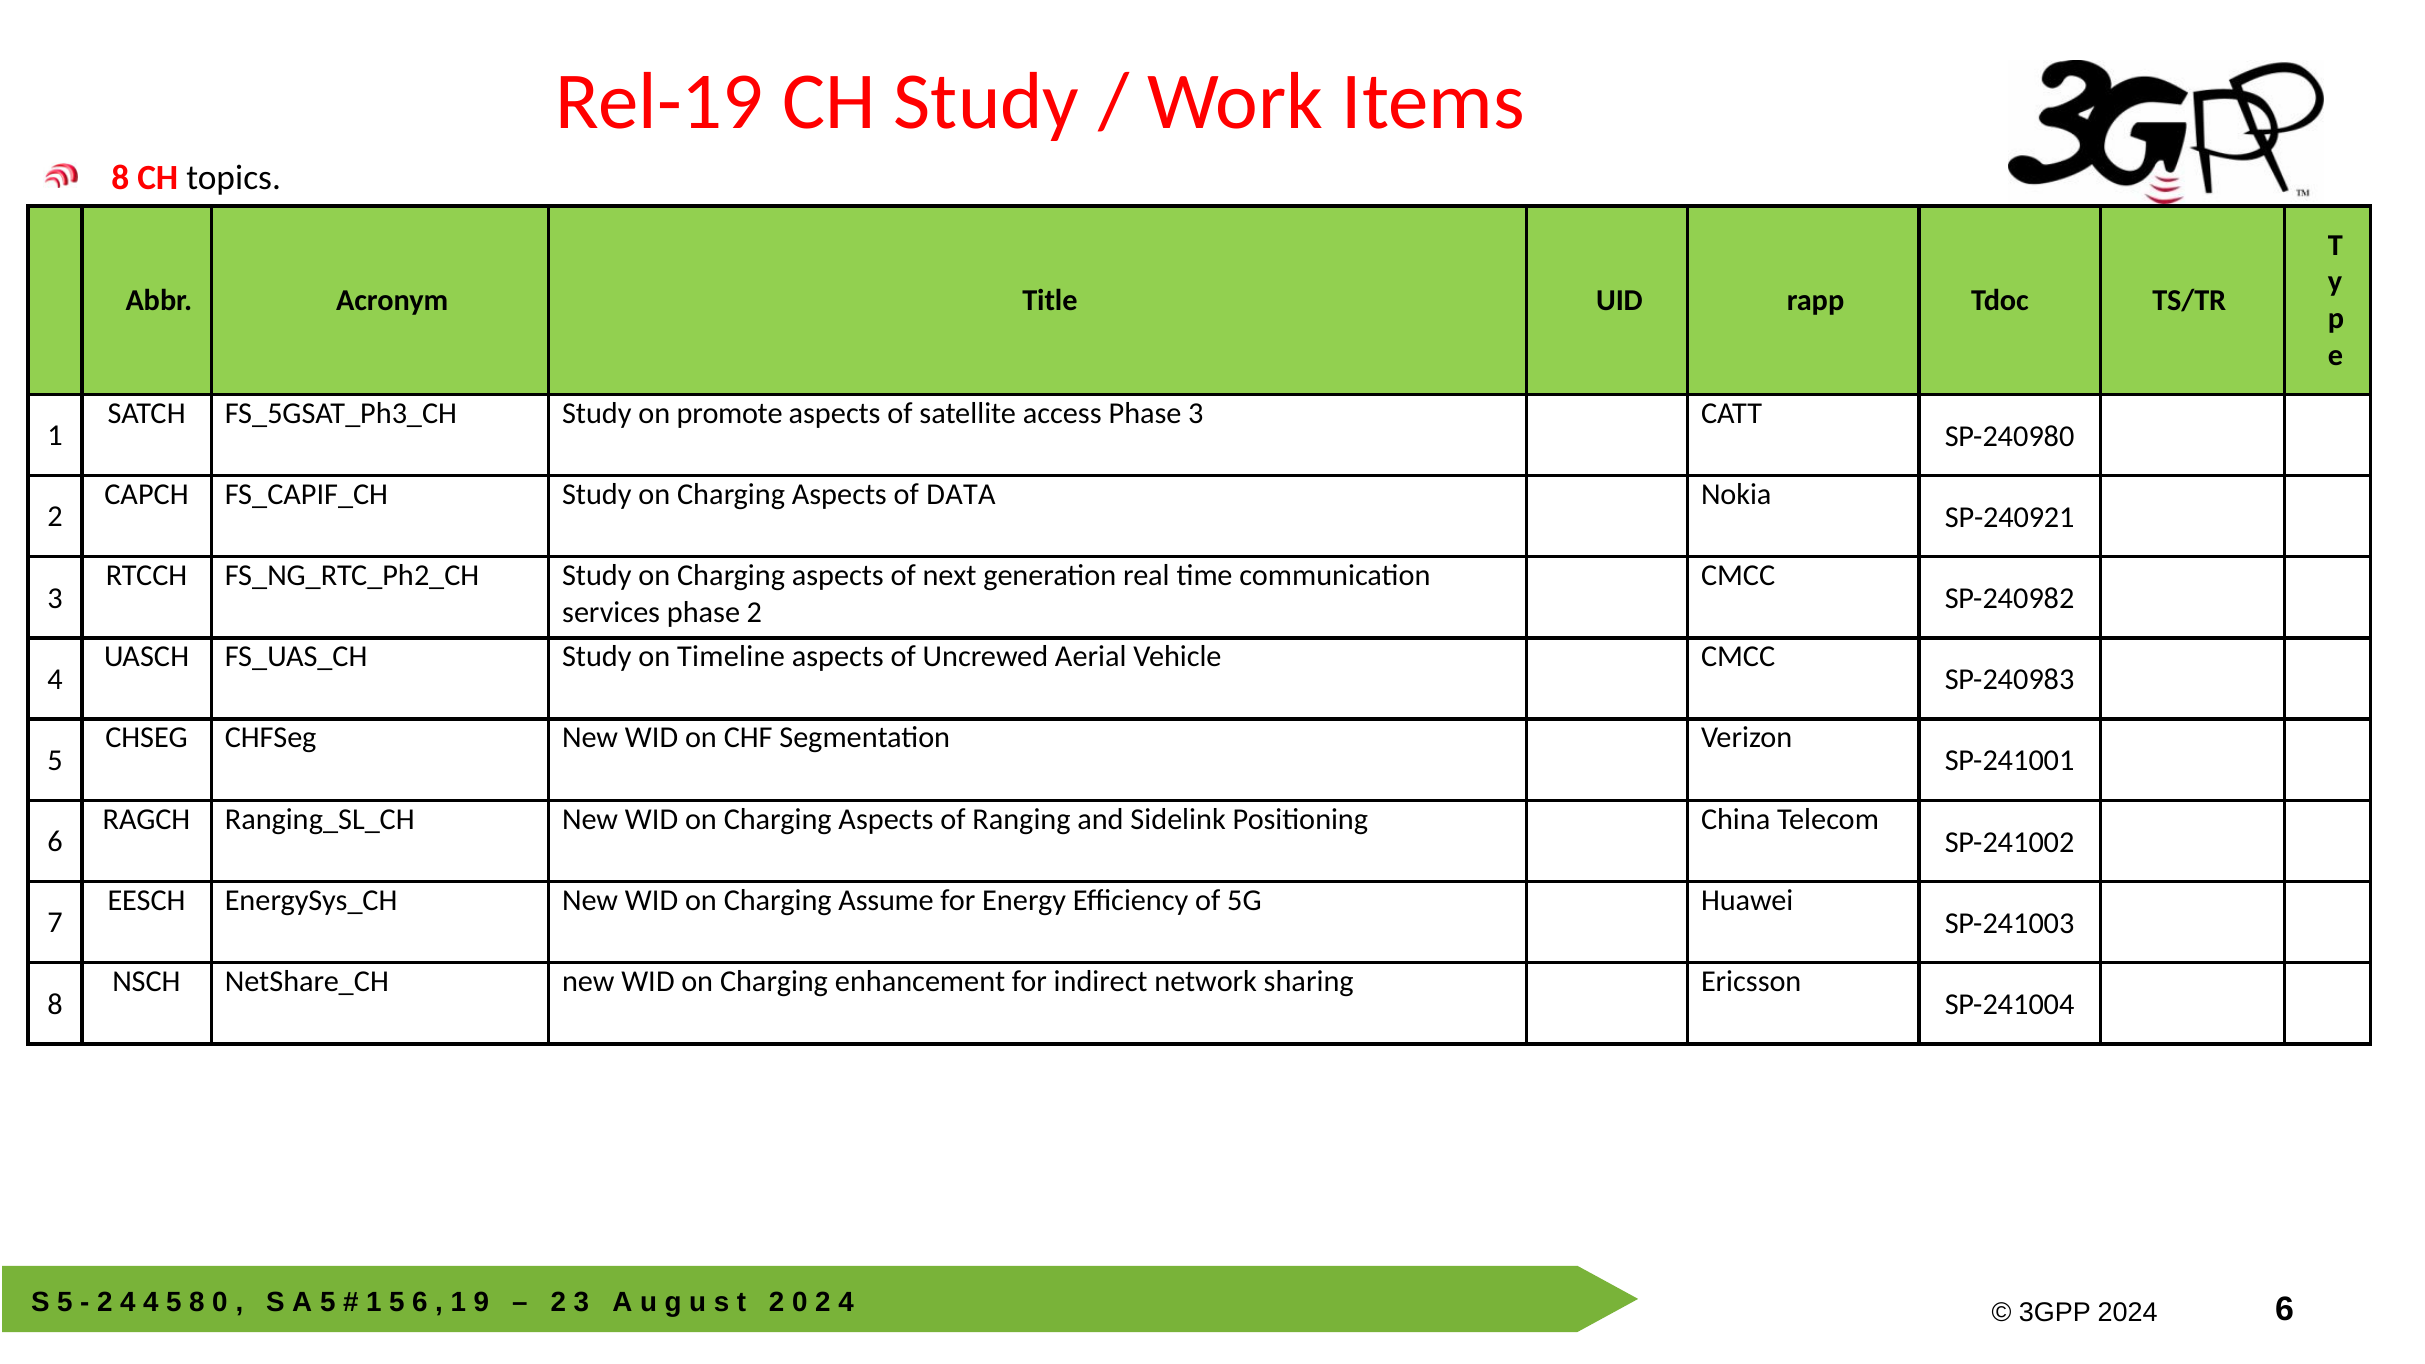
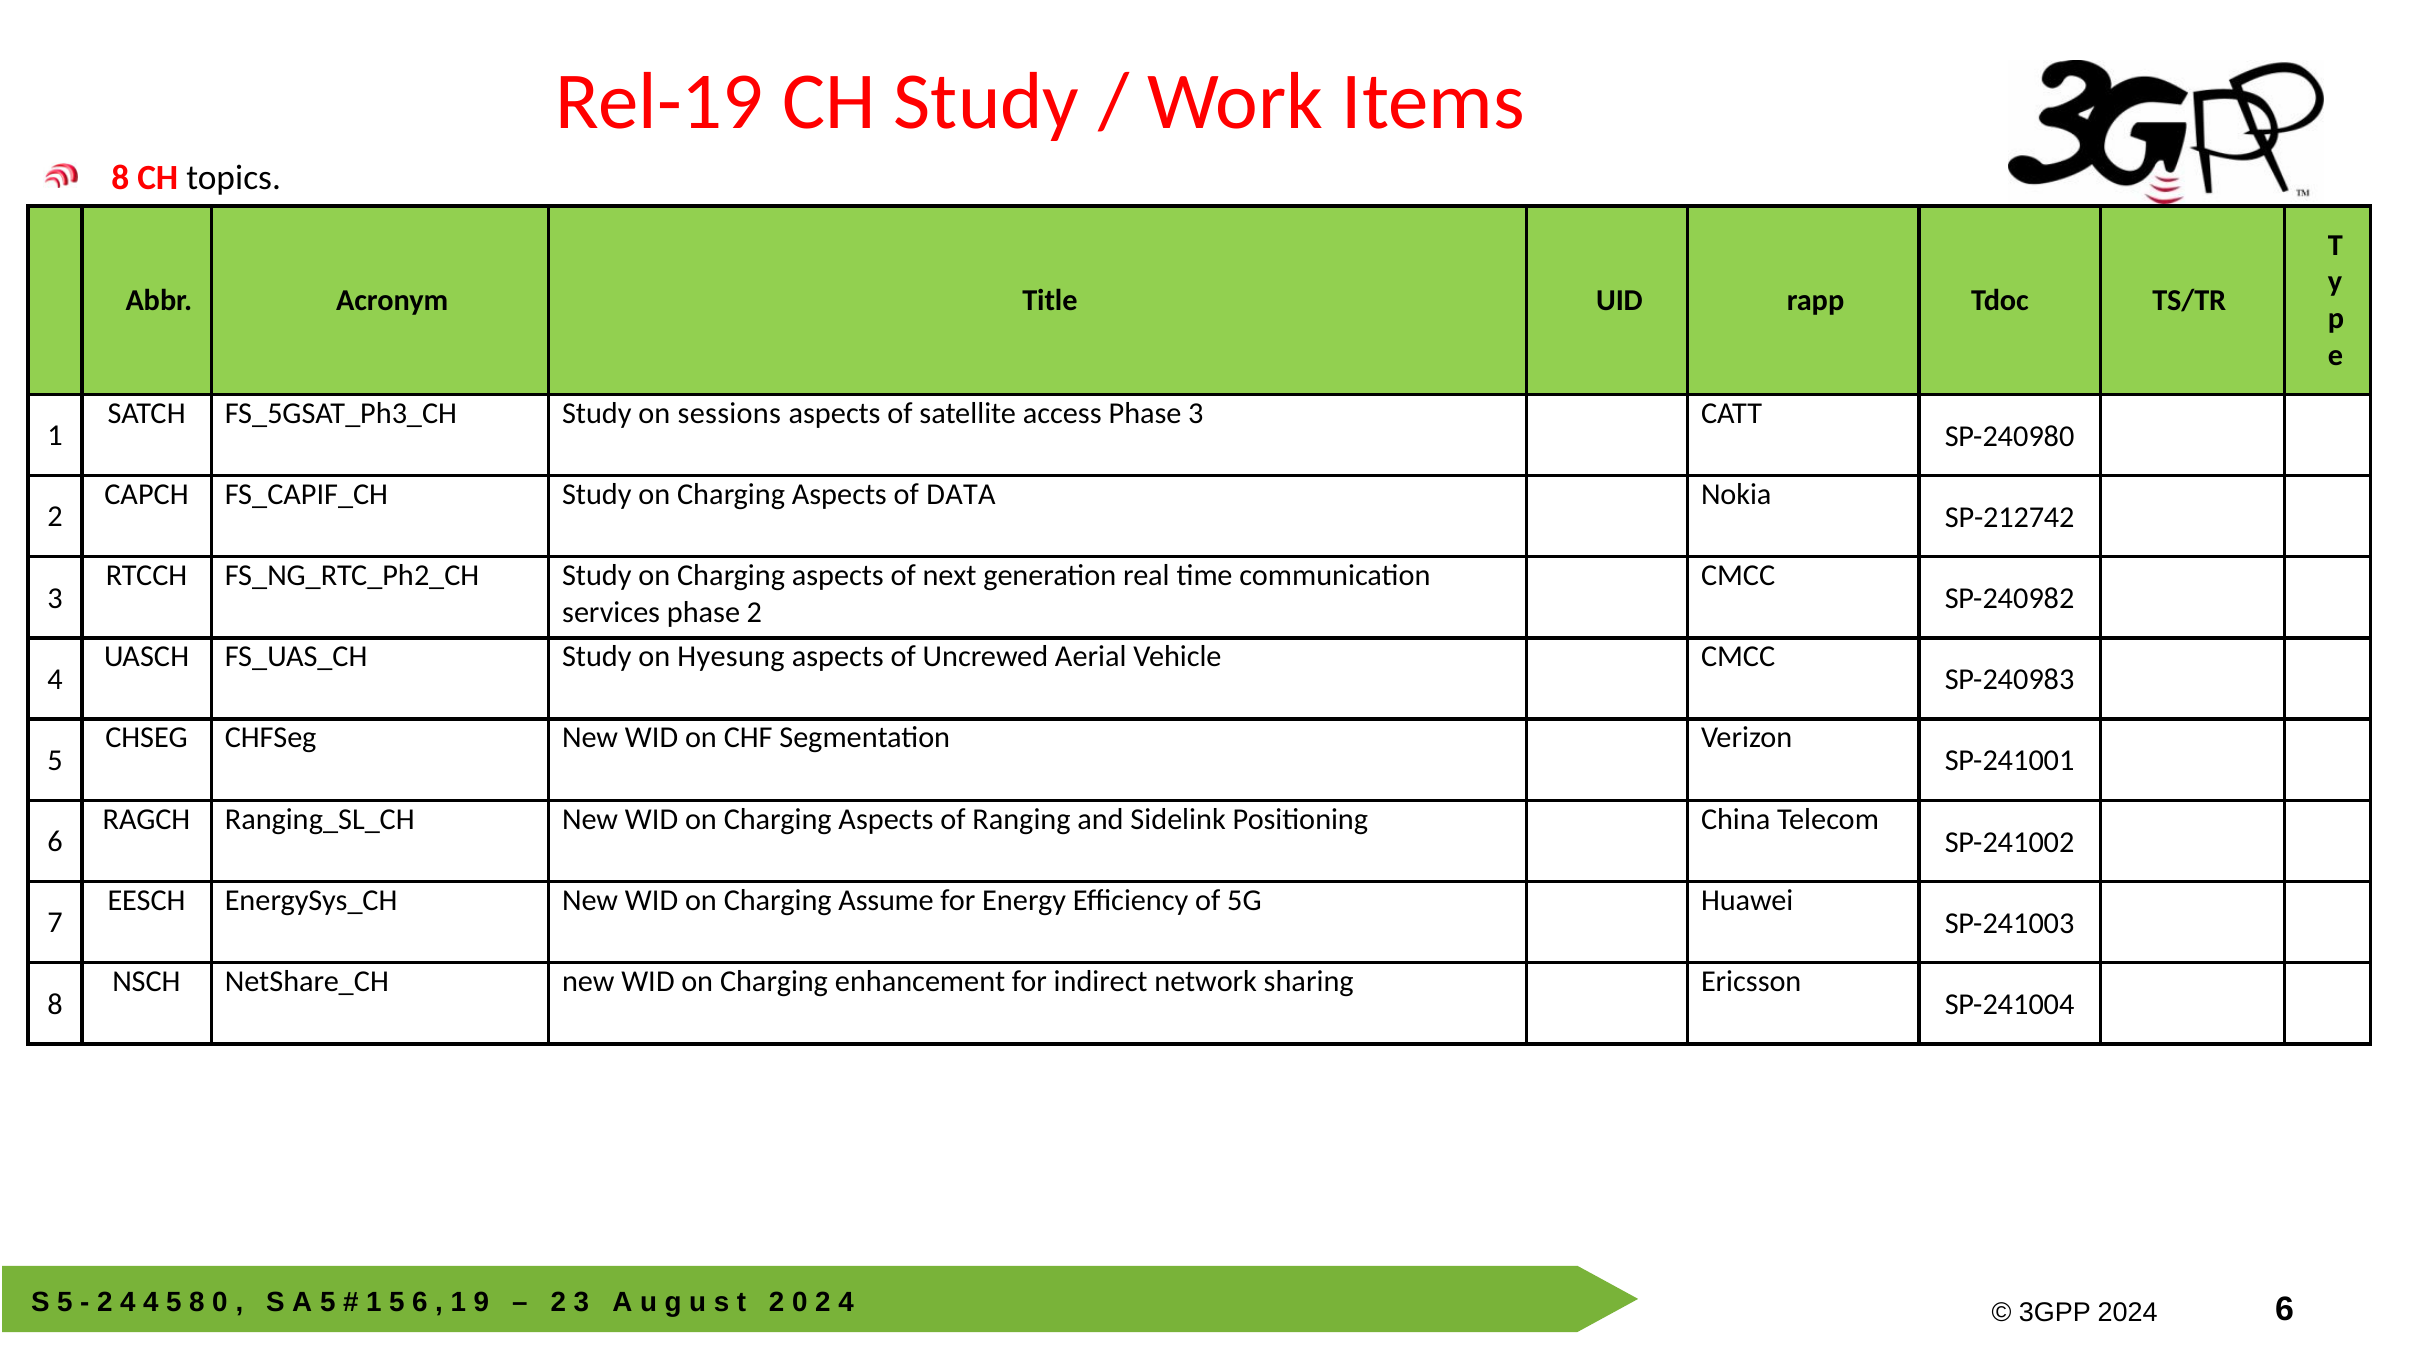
promote: promote -> sessions
SP-240921: SP-240921 -> SP-212742
Timeline: Timeline -> Hyesung
